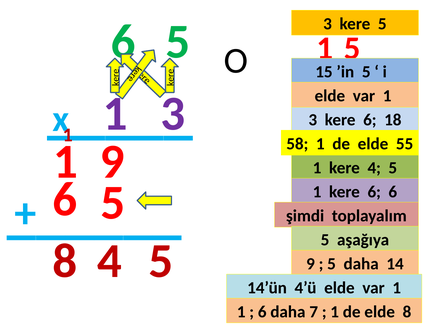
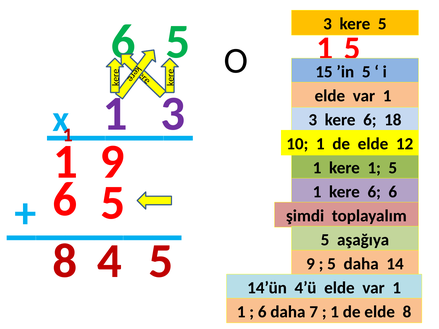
58: 58 -> 10
55: 55 -> 12
kere 4: 4 -> 1
